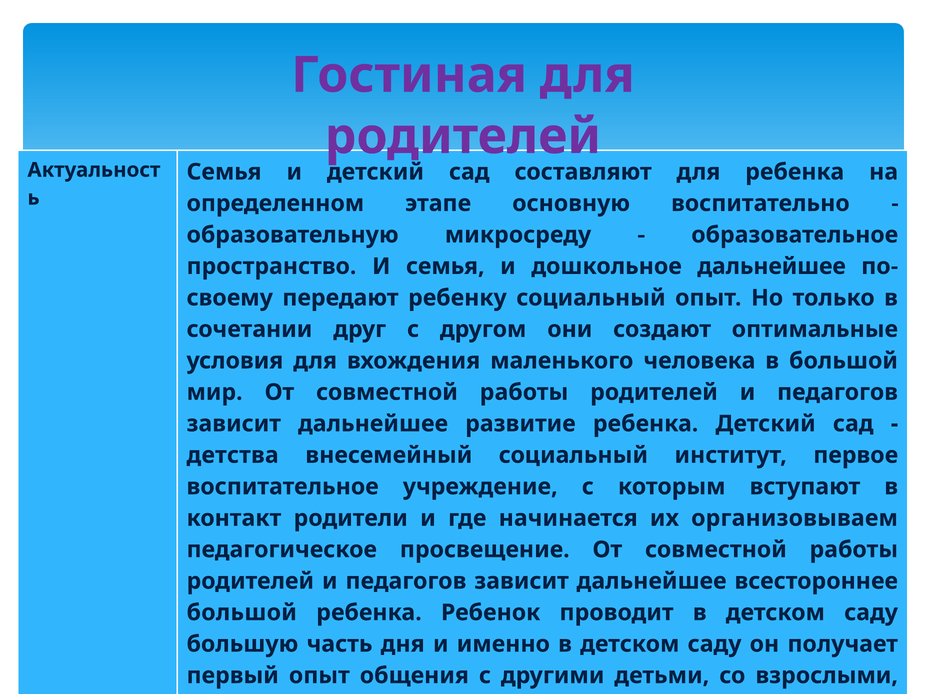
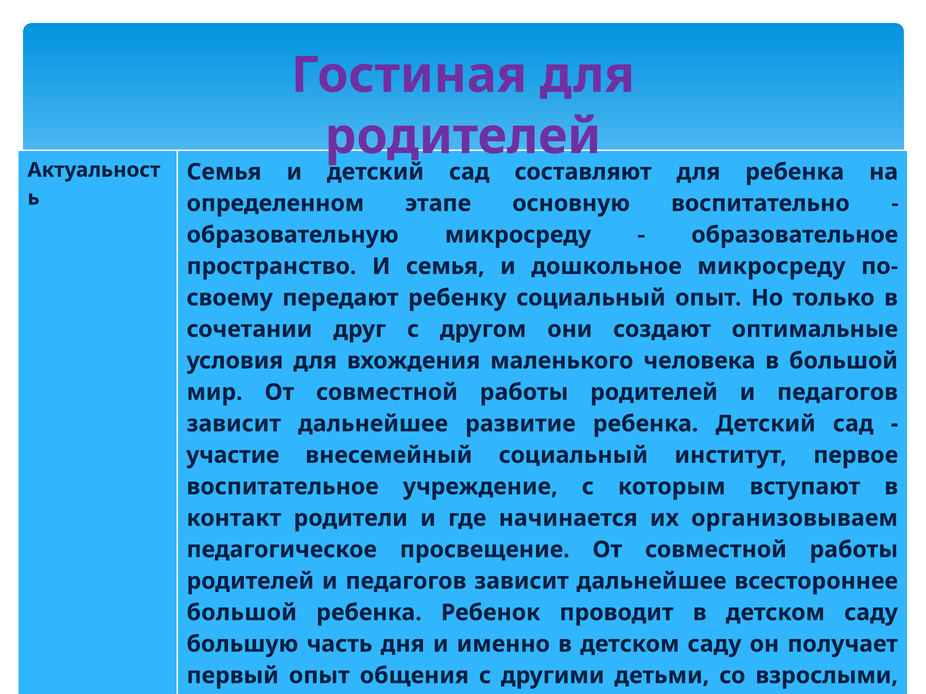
дошкольное дальнейшее: дальнейшее -> микросреду
детства: детства -> участие
